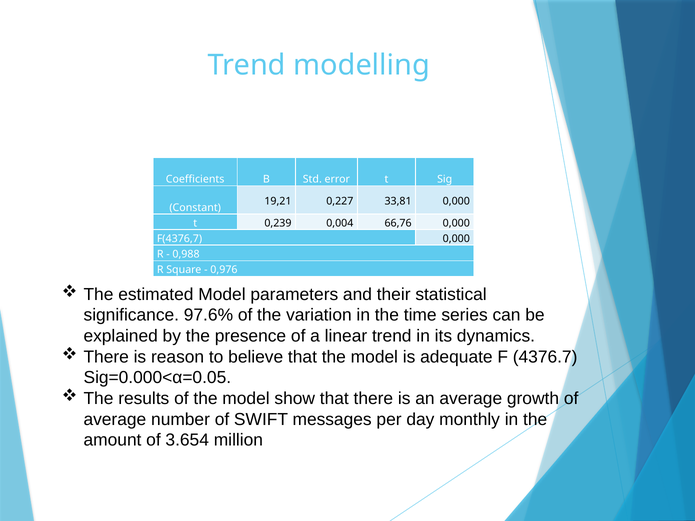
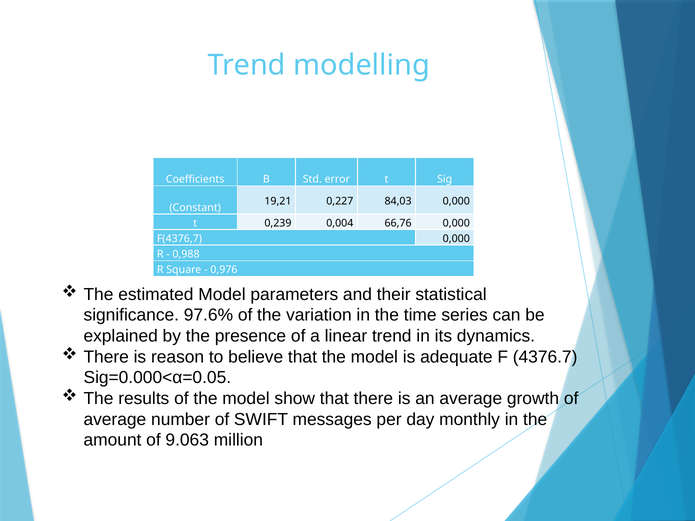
33,81: 33,81 -> 84,03
3.654: 3.654 -> 9.063
